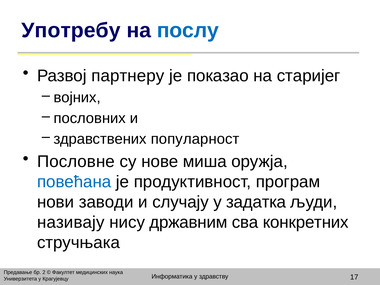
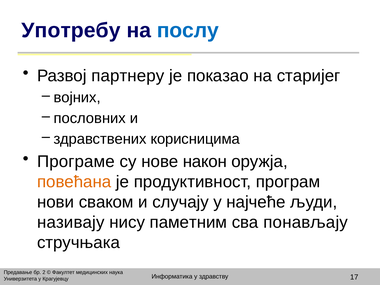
популарност: популарност -> корисницима
Пословне: Пословне -> Програме
миша: миша -> након
повећана colour: blue -> orange
заводи: заводи -> сваком
задатка: задатка -> најчеће
државним: државним -> паметним
конкретних: конкретних -> понављају
